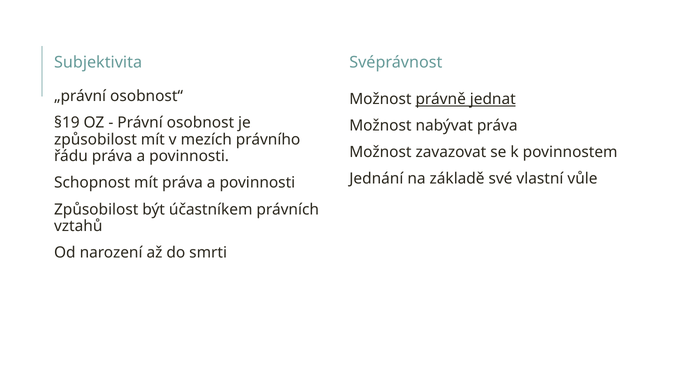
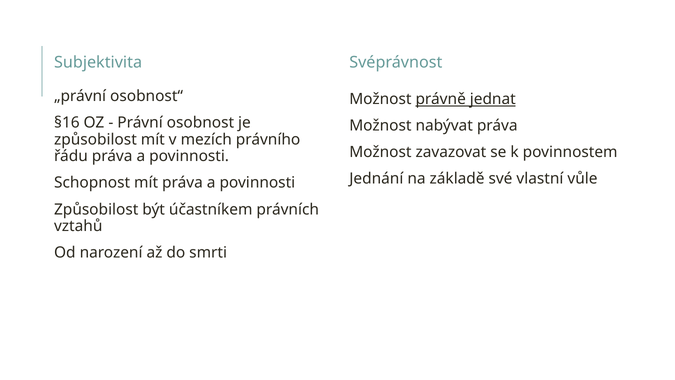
§19: §19 -> §16
